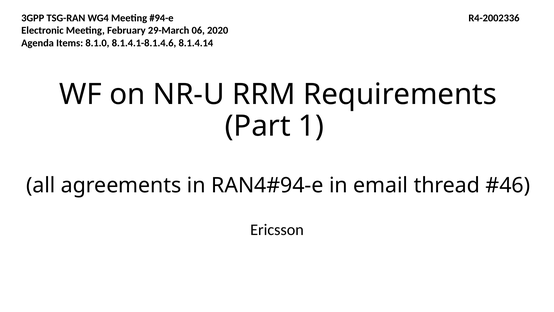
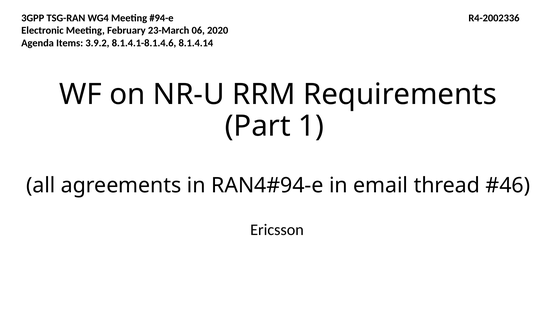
29-March: 29-March -> 23-March
8.1.0: 8.1.0 -> 3.9.2
